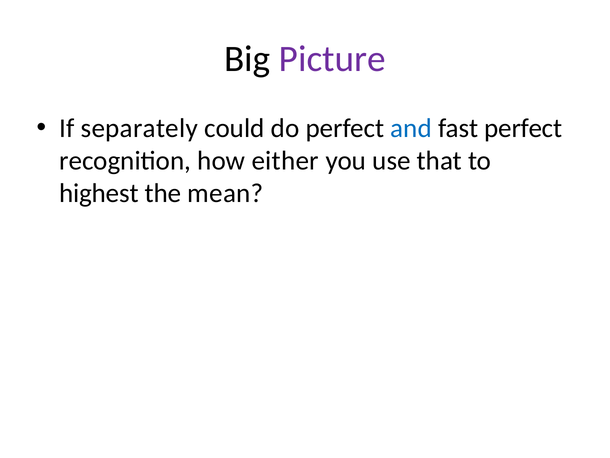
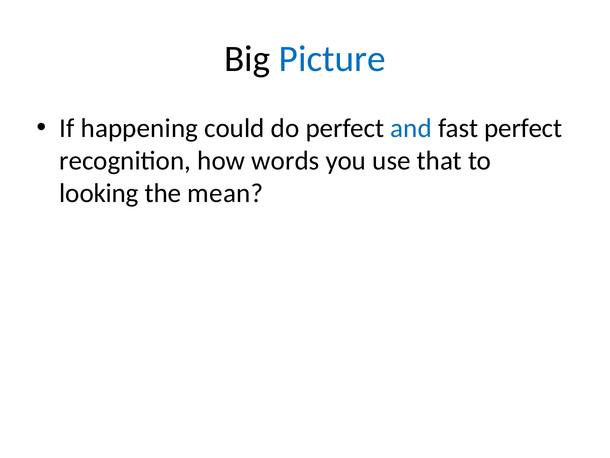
Picture colour: purple -> blue
separately: separately -> happening
either: either -> words
highest: highest -> looking
